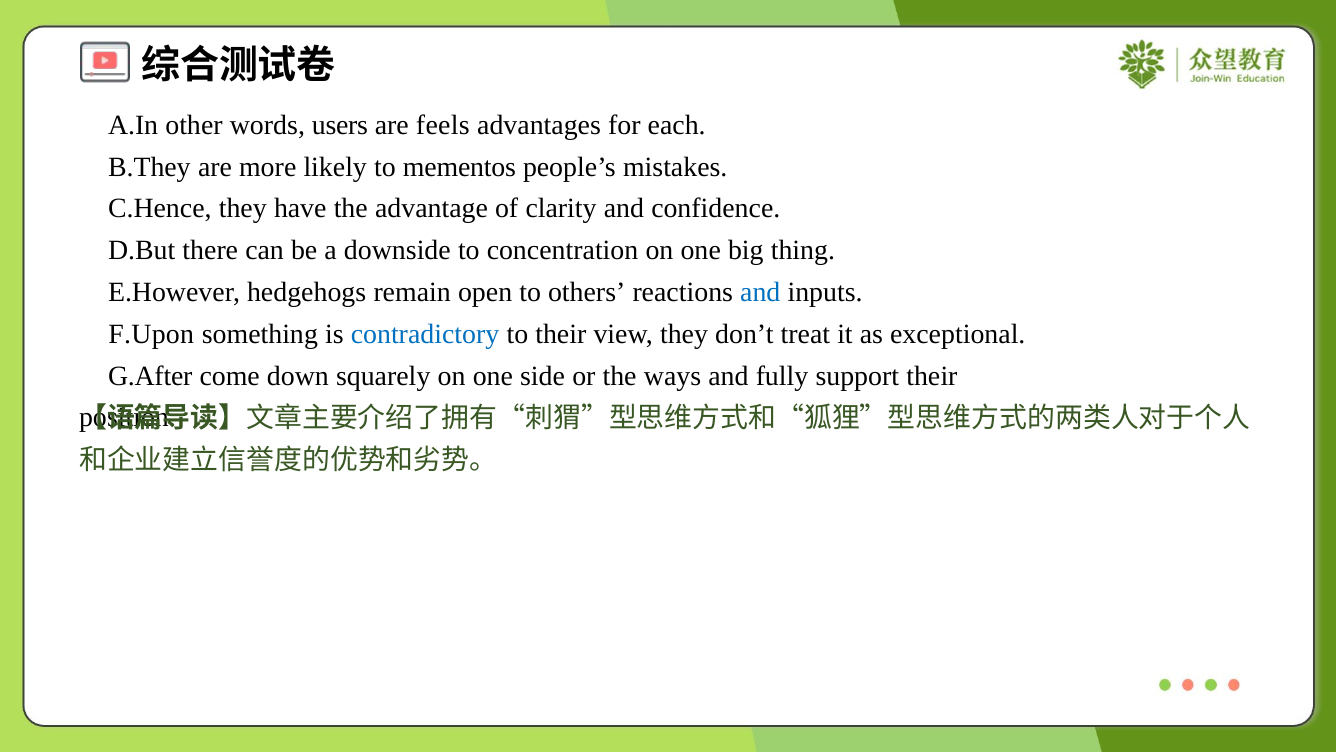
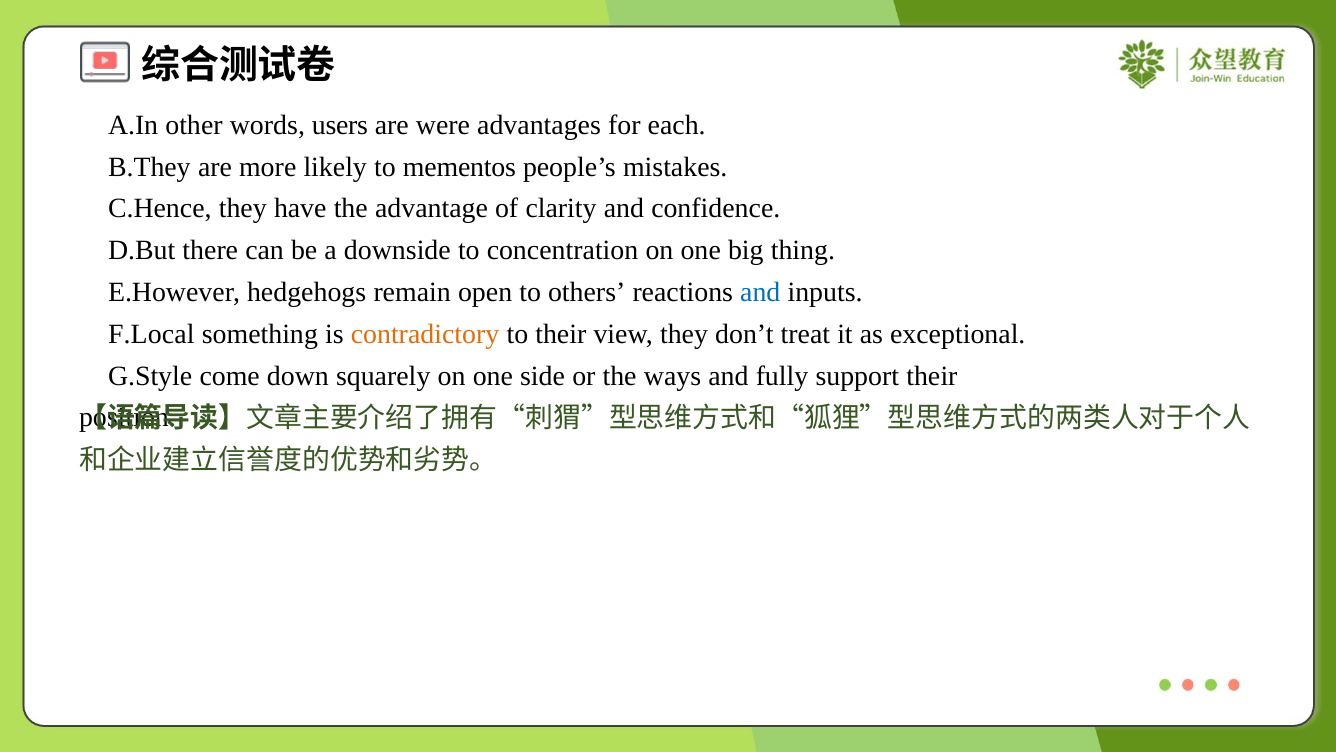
feels: feels -> were
F.Upon: F.Upon -> F.Local
contradictory colour: blue -> orange
G.After: G.After -> G.Style
